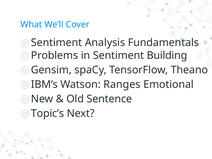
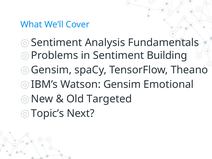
Watson Ranges: Ranges -> Gensim
Sentence: Sentence -> Targeted
